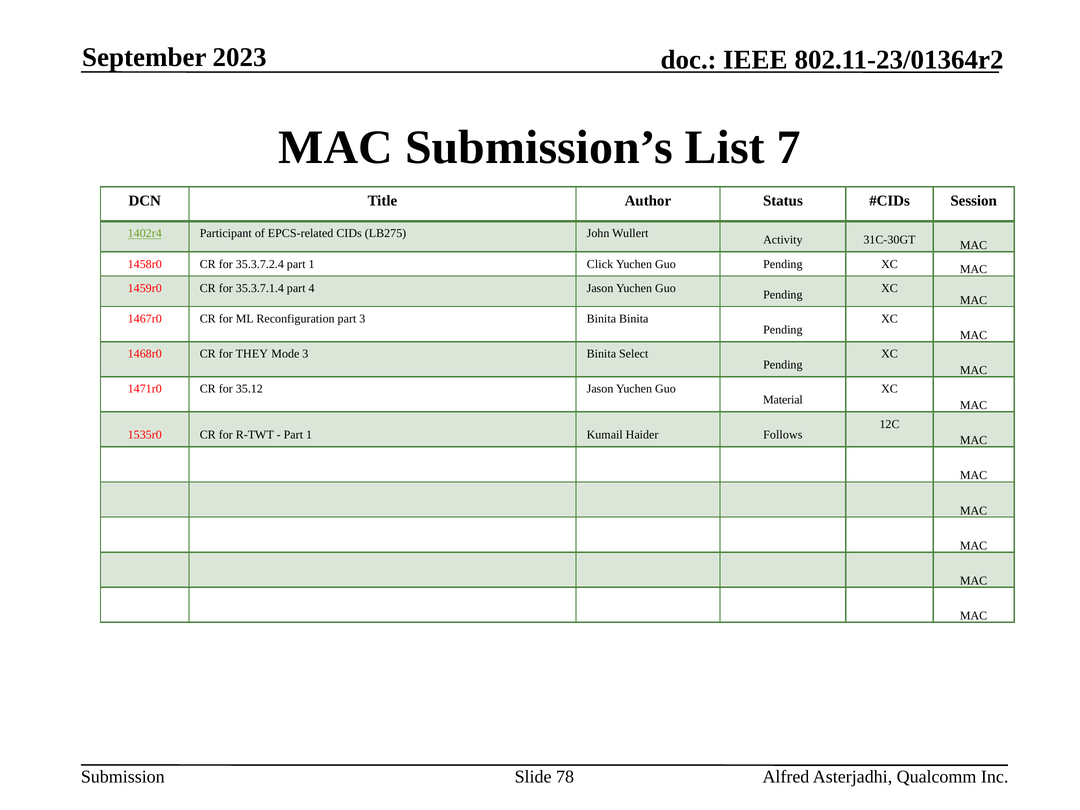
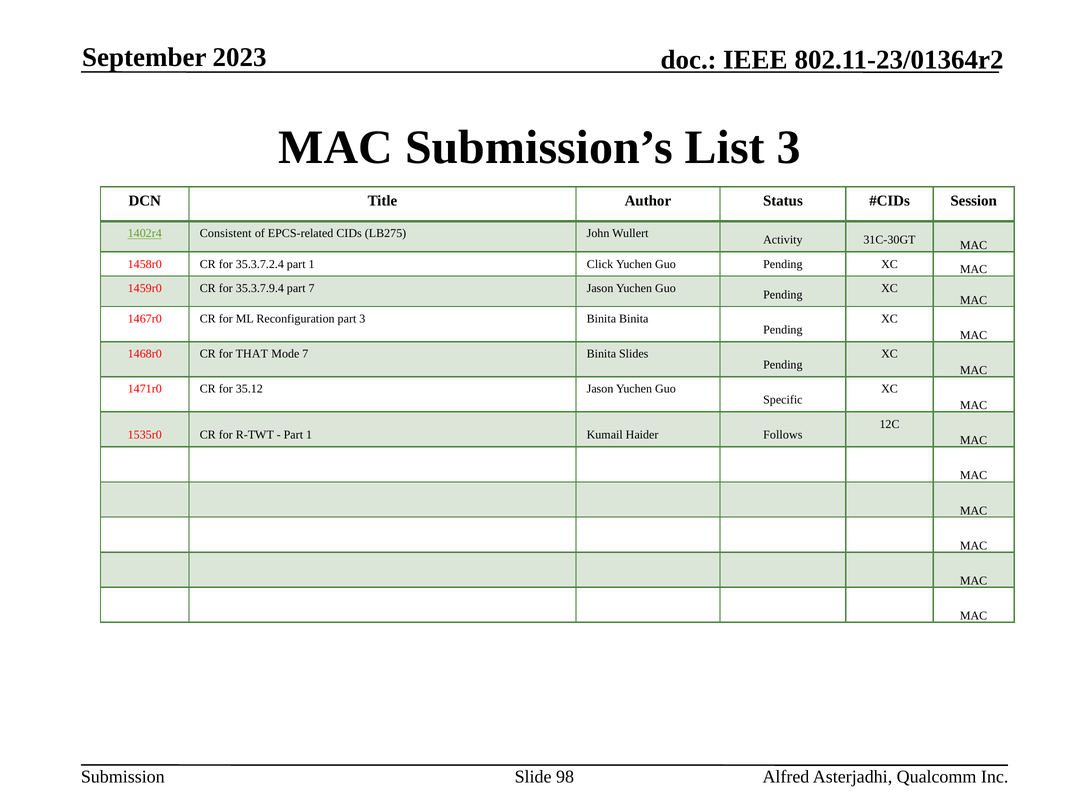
List 7: 7 -> 3
Participant: Participant -> Consistent
35.3.7.1.4: 35.3.7.1.4 -> 35.3.7.9.4
part 4: 4 -> 7
THEY: THEY -> THAT
Mode 3: 3 -> 7
Select: Select -> Slides
Material: Material -> Specific
78: 78 -> 98
